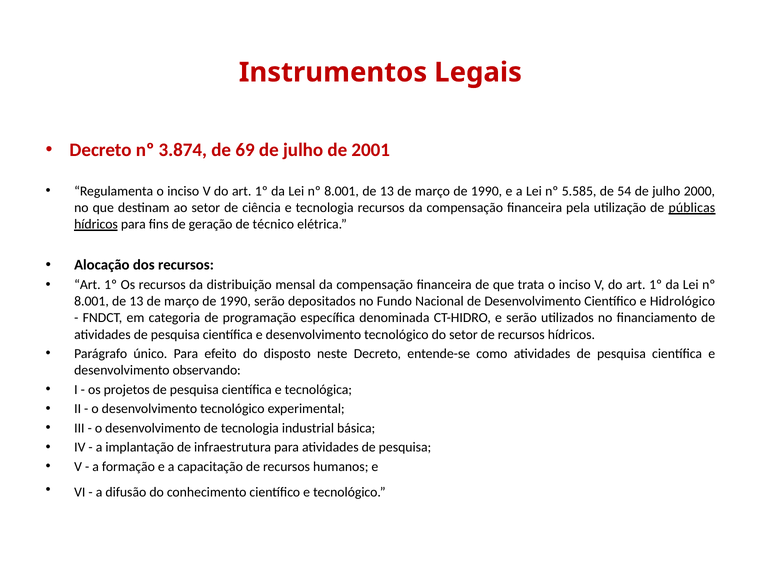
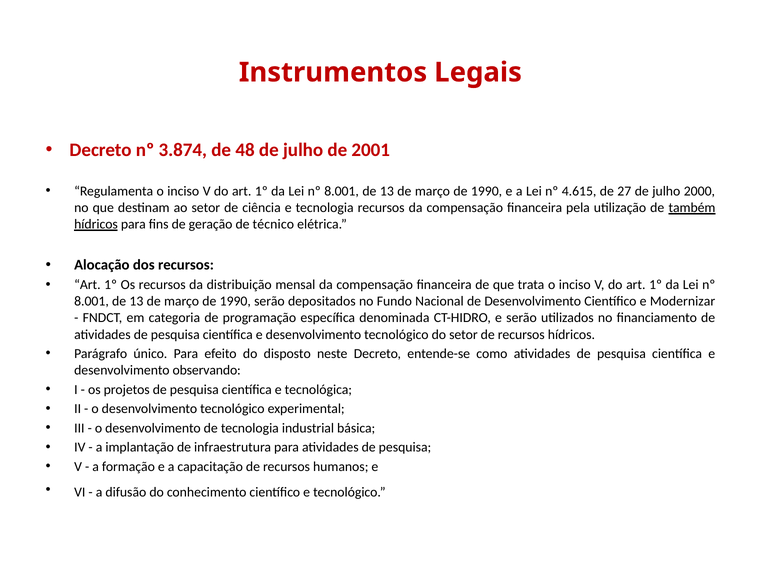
69: 69 -> 48
5.585: 5.585 -> 4.615
54: 54 -> 27
públicas: públicas -> também
Hidrológico: Hidrológico -> Modernizar
